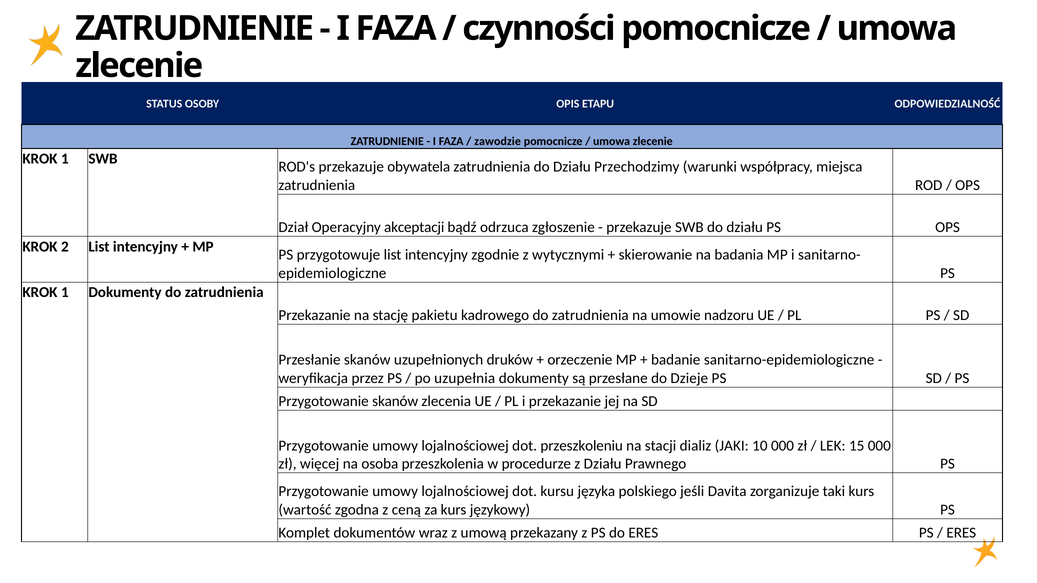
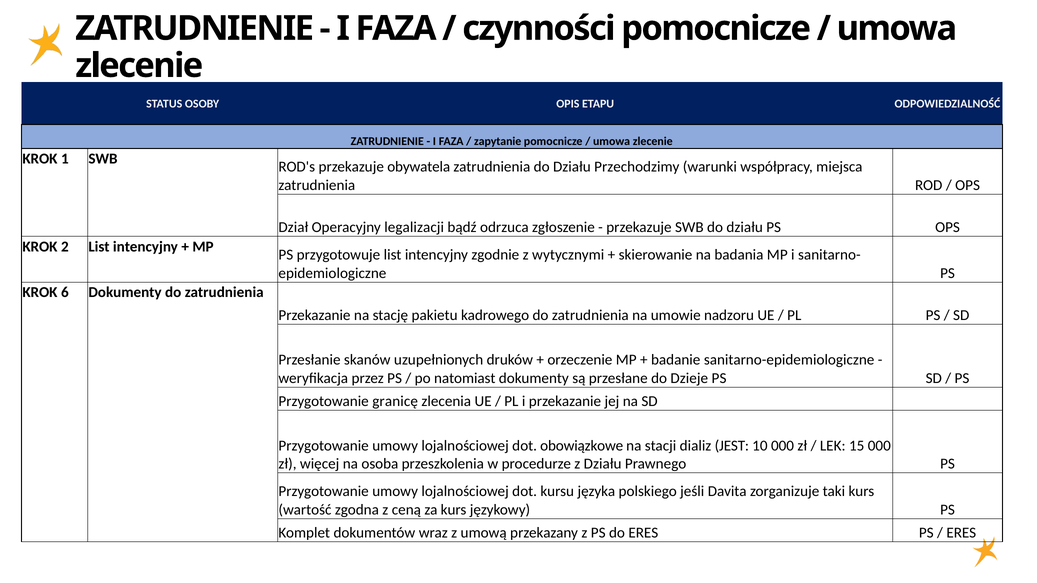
zawodzie: zawodzie -> zapytanie
akceptacji: akceptacji -> legalizacji
1 at (65, 292): 1 -> 6
uzupełnia: uzupełnia -> natomiast
Przygotowanie skanów: skanów -> granicę
przeszkoleniu: przeszkoleniu -> obowiązkowe
JAKI: JAKI -> JEST
